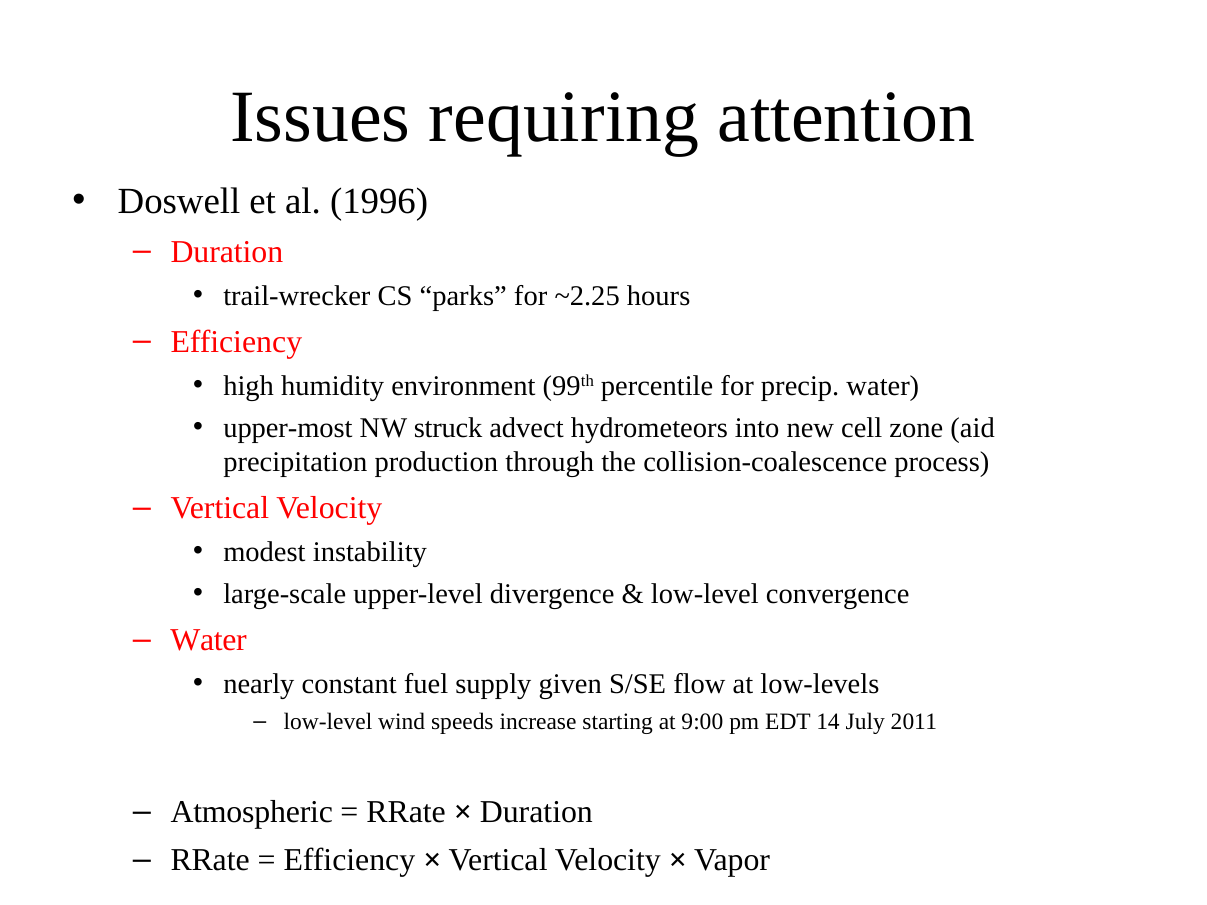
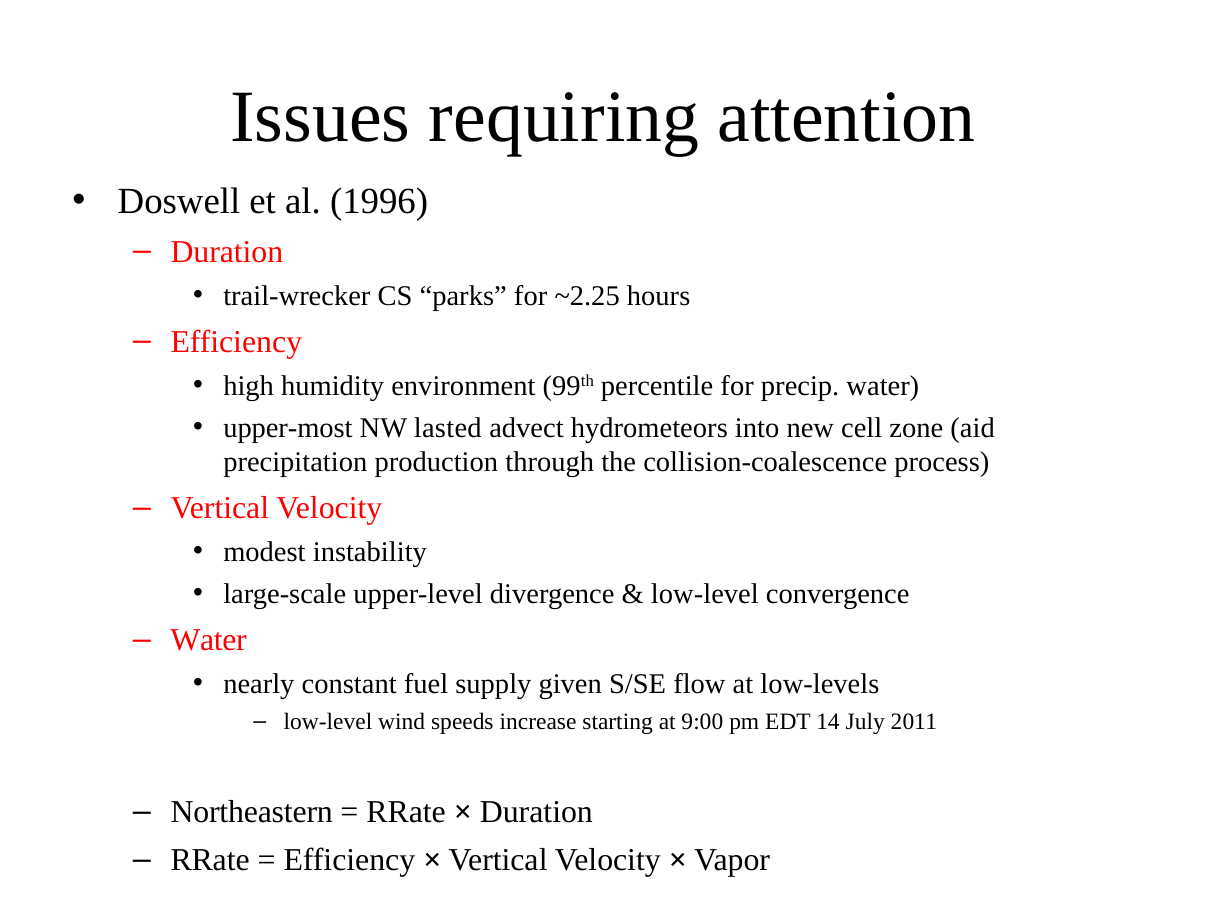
struck: struck -> lasted
Atmospheric: Atmospheric -> Northeastern
